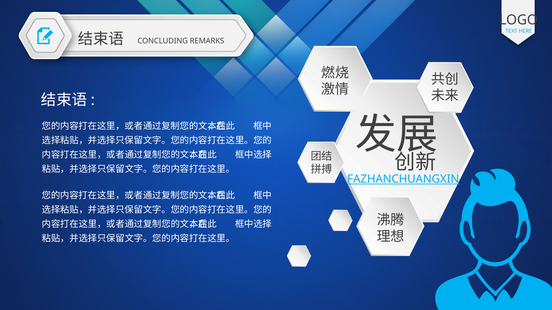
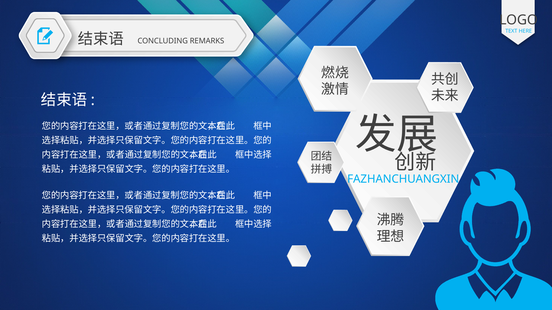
FAZHANCHUANGXIN underline: present -> none
